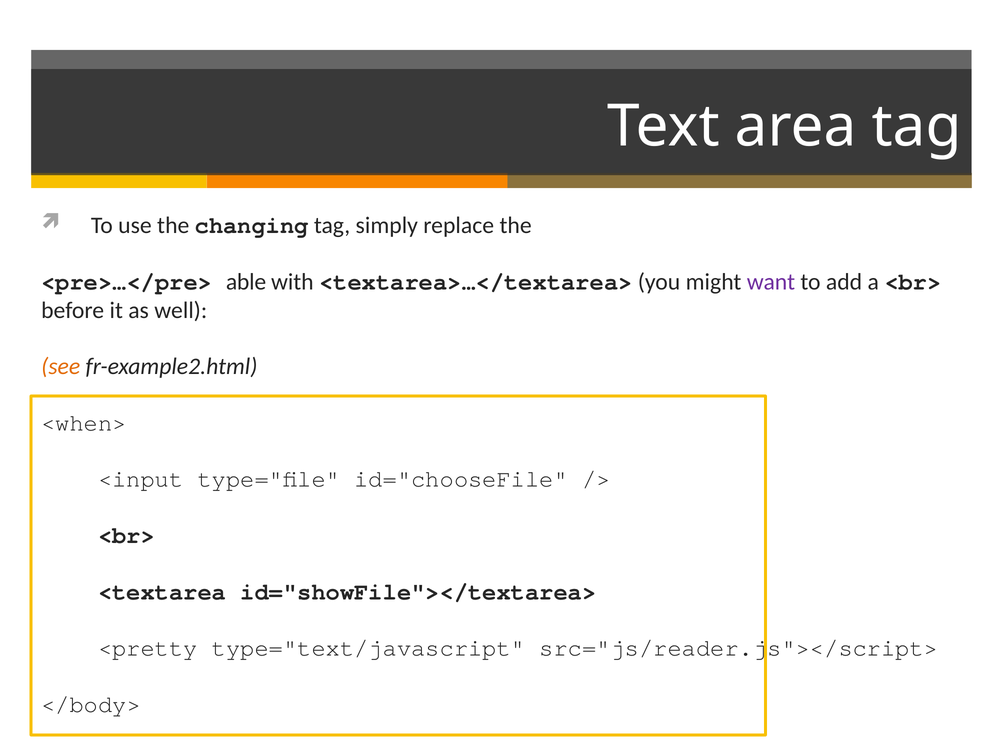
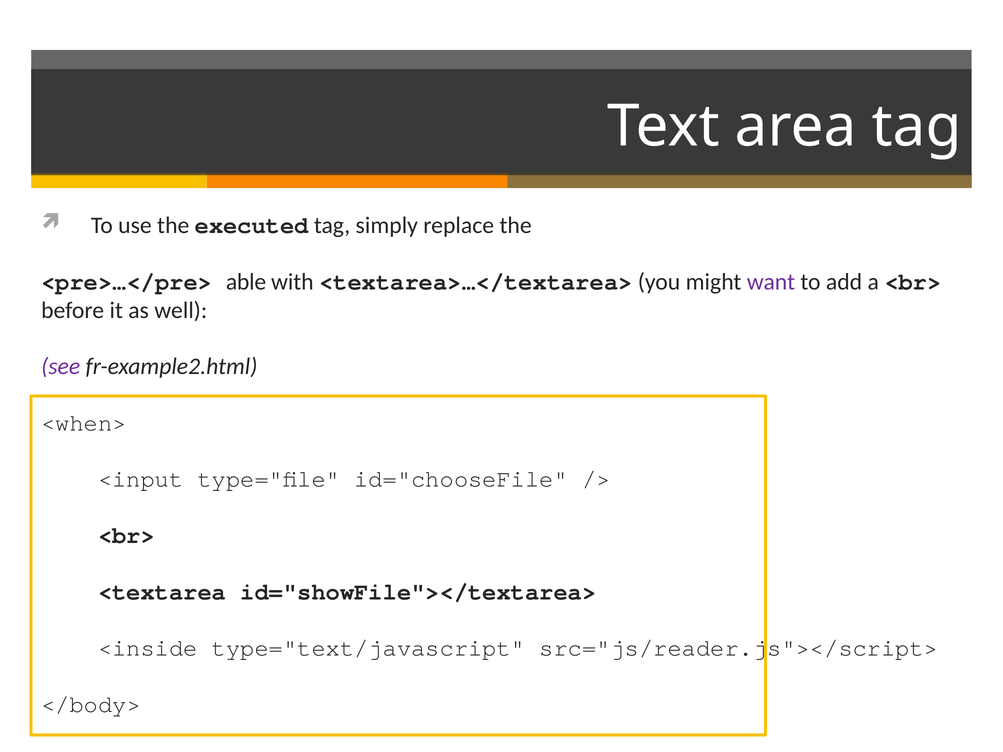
changing: changing -> executed
see colour: orange -> purple
<pretty: <pretty -> <inside
